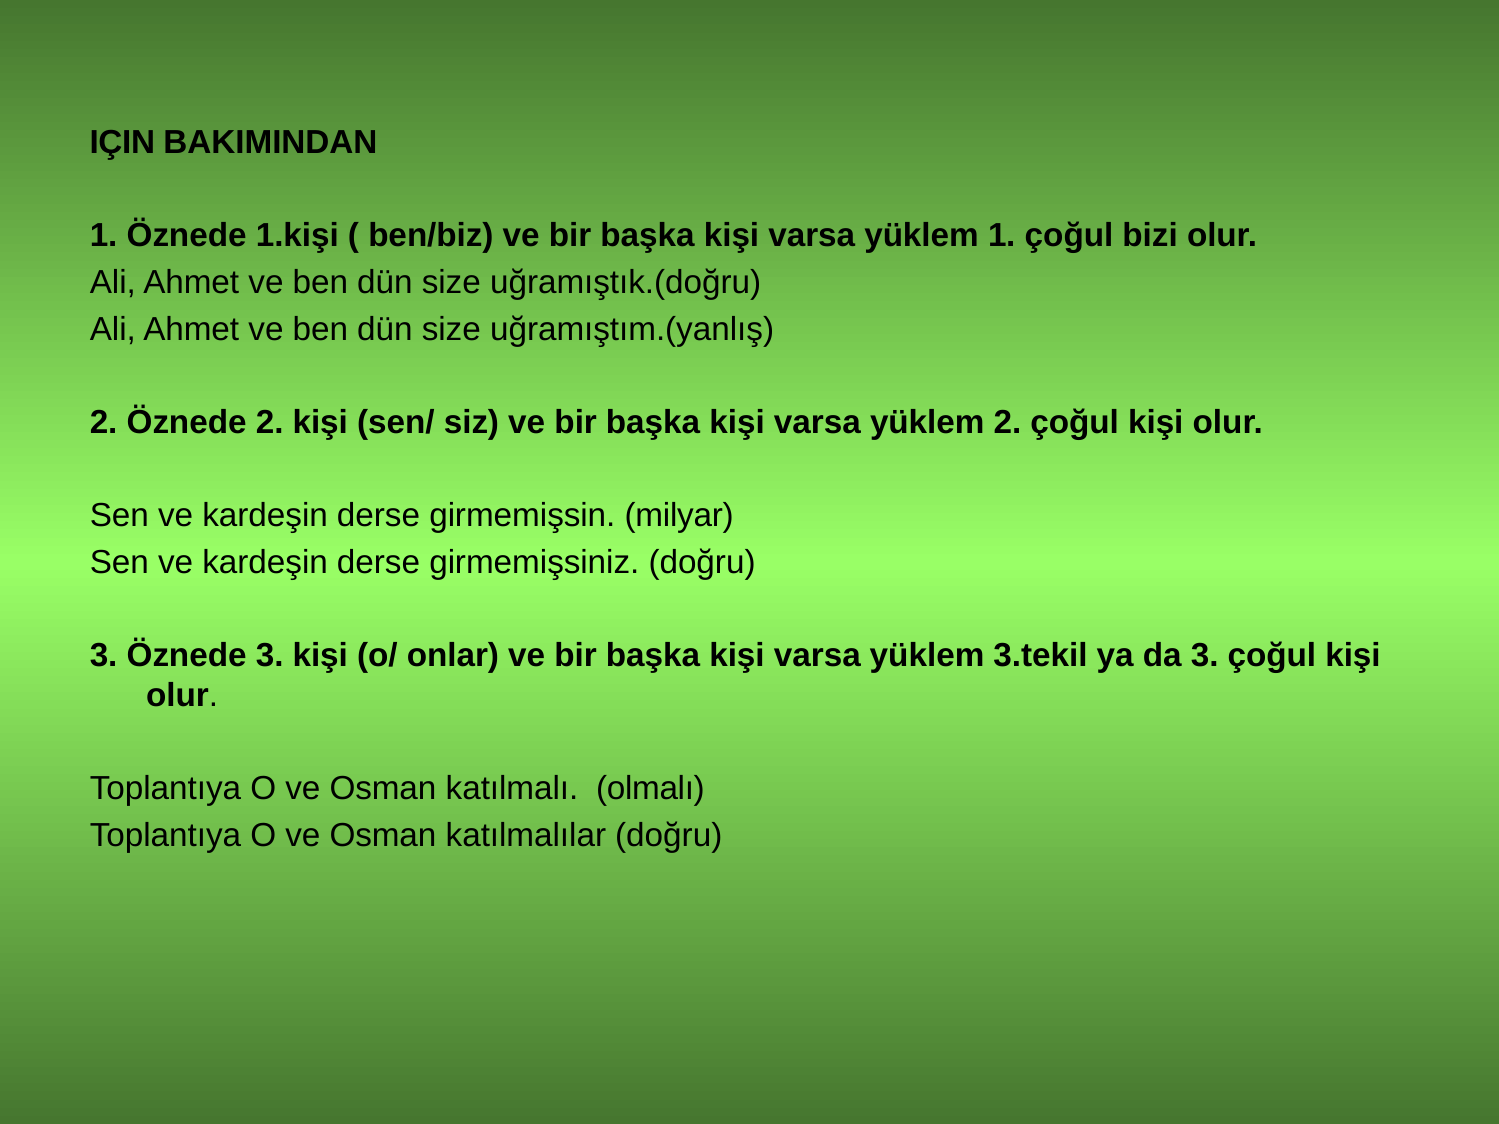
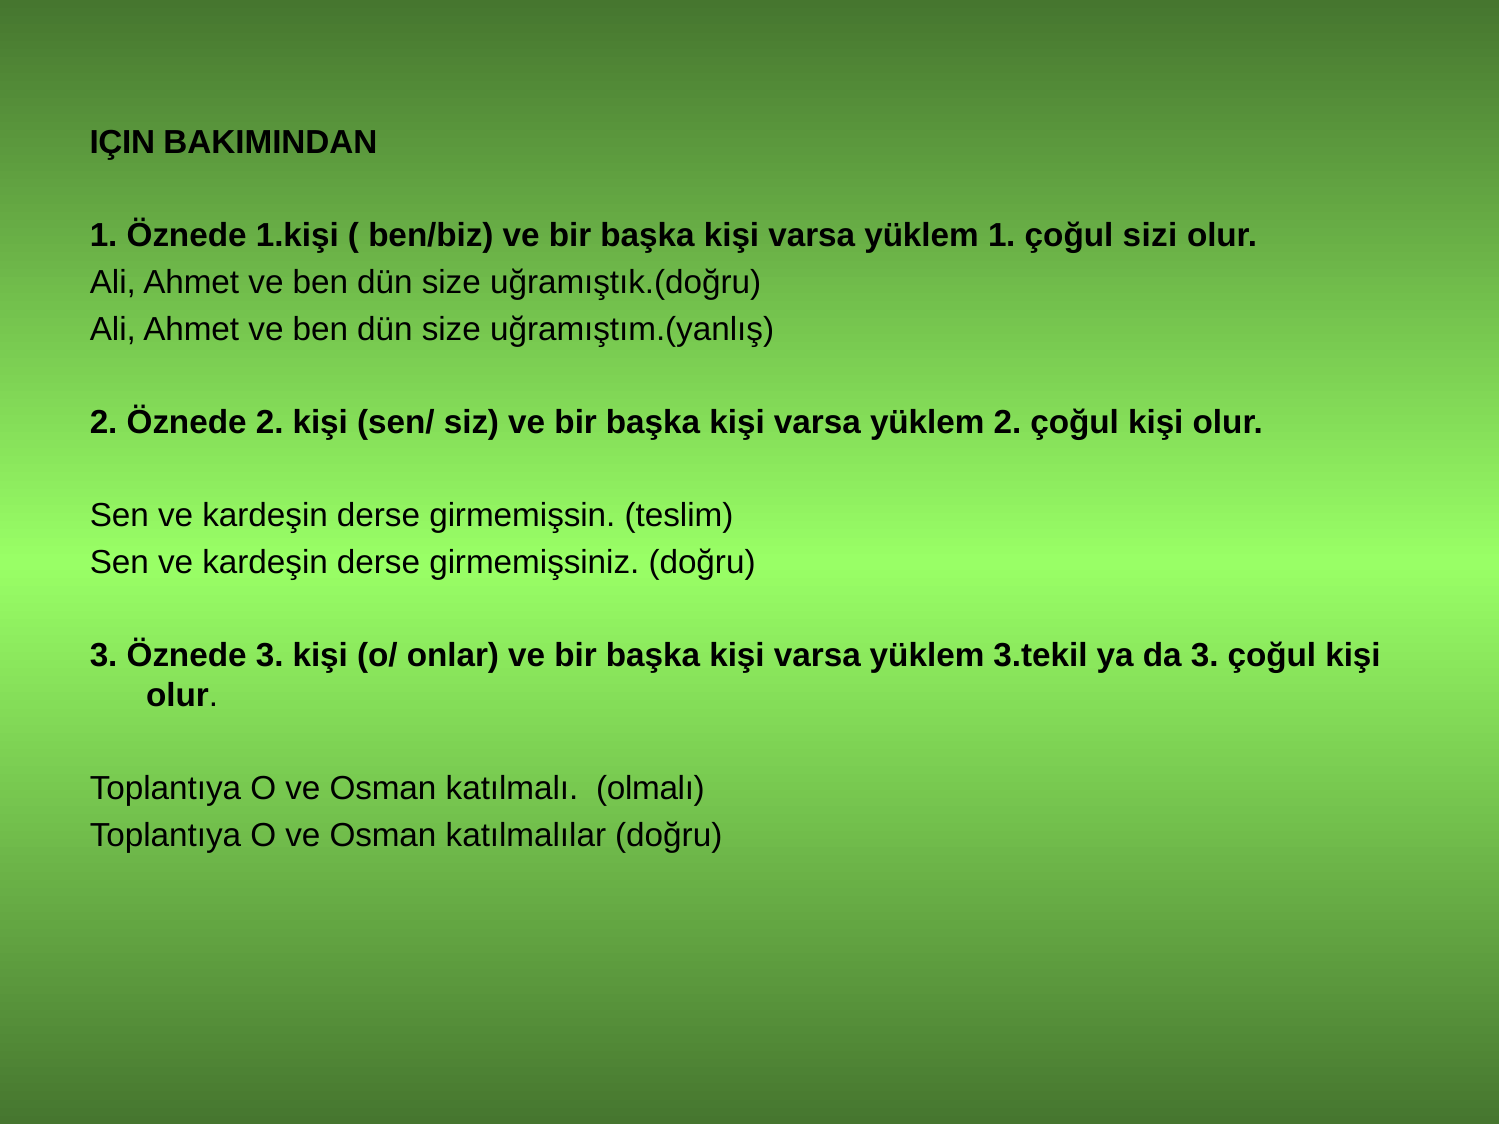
bizi: bizi -> sizi
milyar: milyar -> teslim
